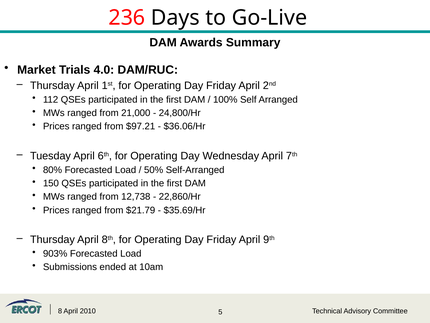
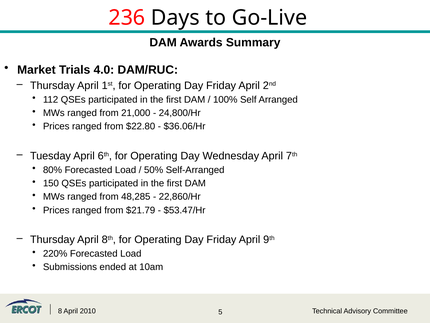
$97.21: $97.21 -> $22.80
12,738: 12,738 -> 48,285
$35.69/Hr: $35.69/Hr -> $53.47/Hr
903%: 903% -> 220%
